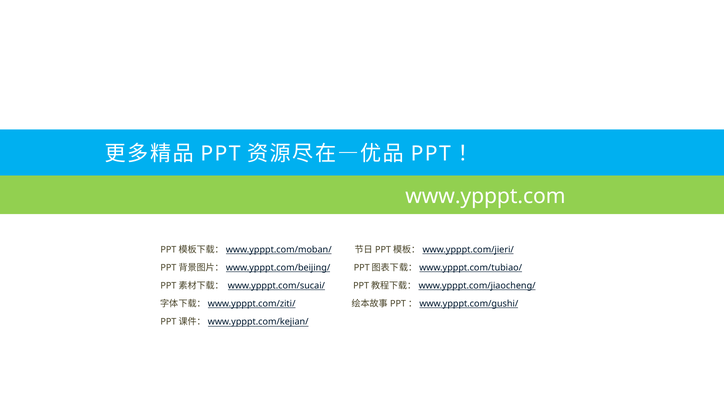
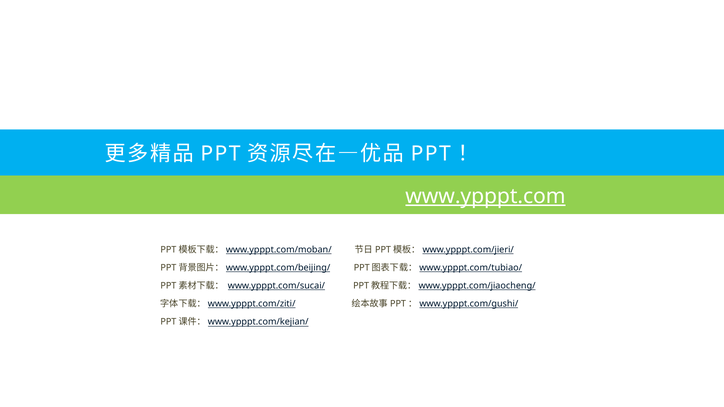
www.ypppt.com underline: none -> present
